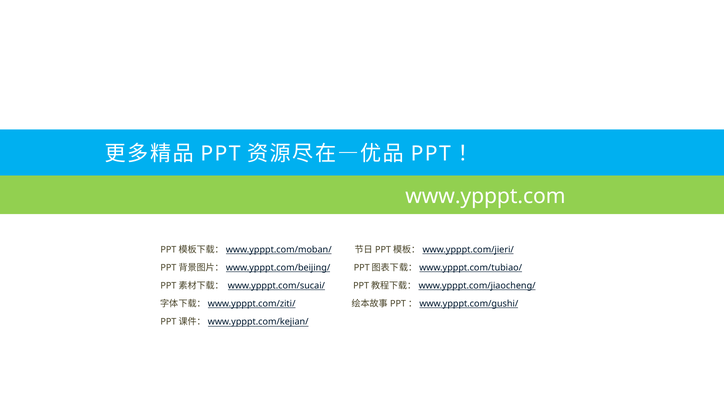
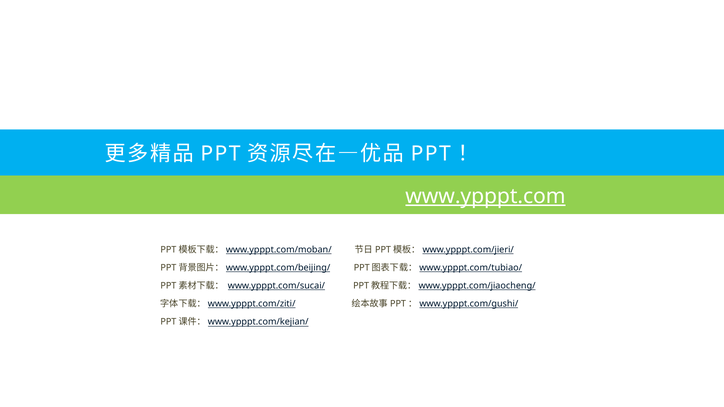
www.ypppt.com underline: none -> present
